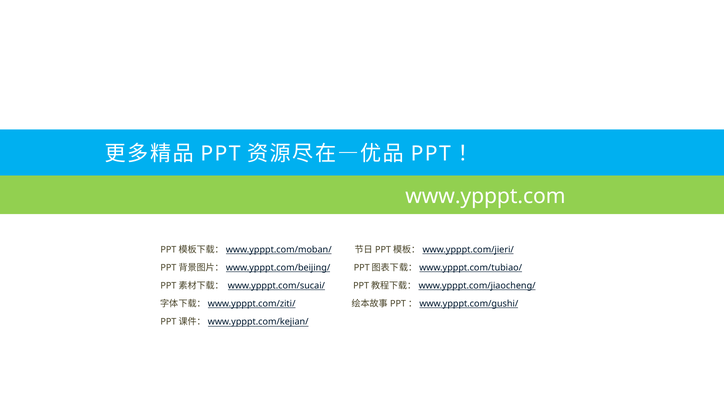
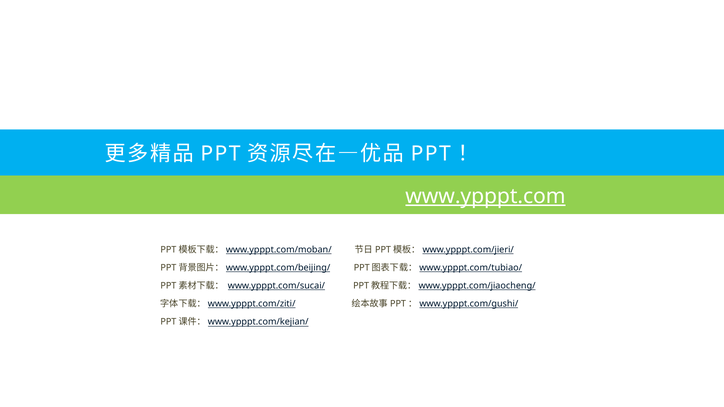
www.ypppt.com underline: none -> present
